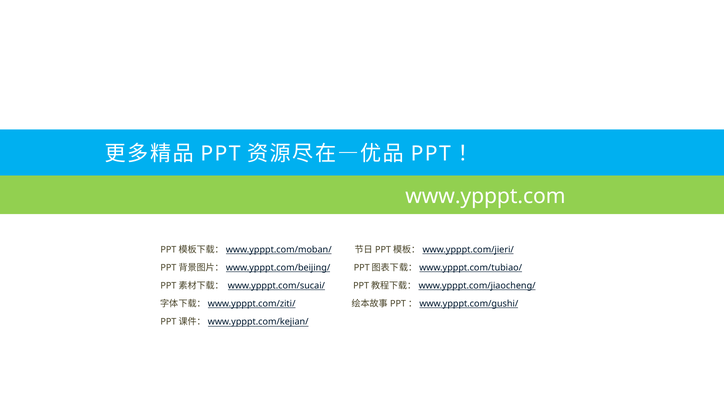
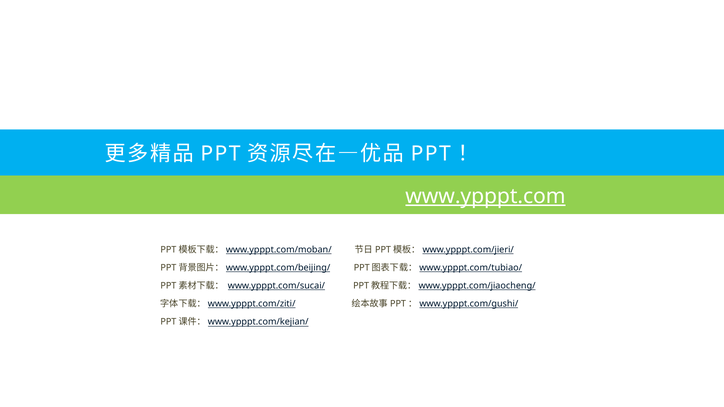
www.ypppt.com underline: none -> present
